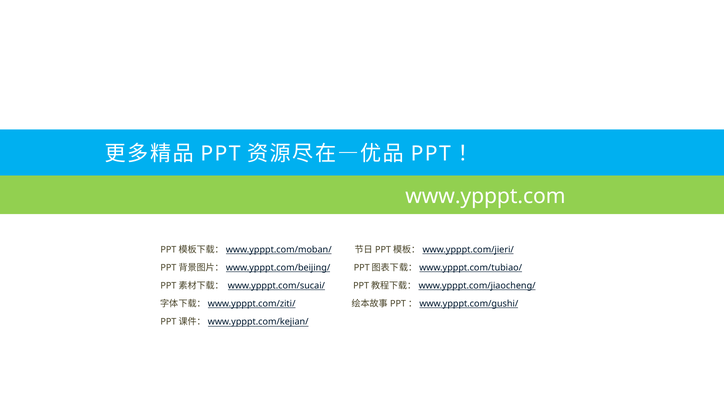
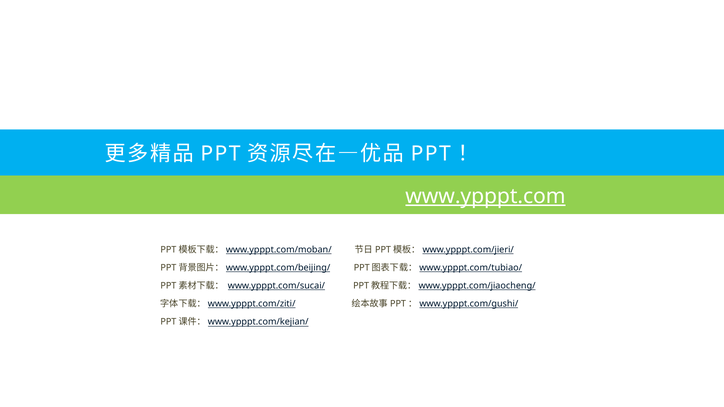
www.ypppt.com underline: none -> present
